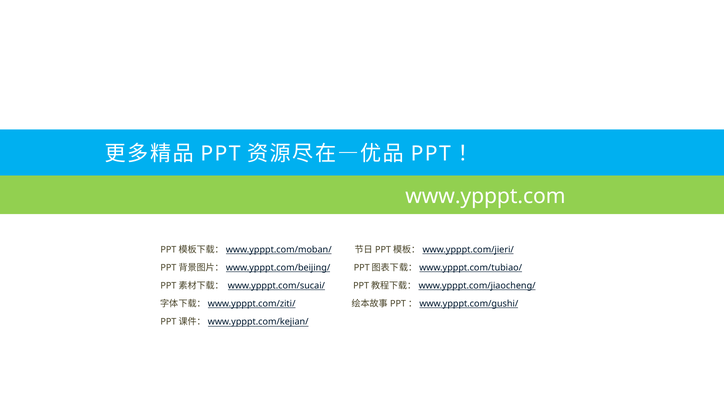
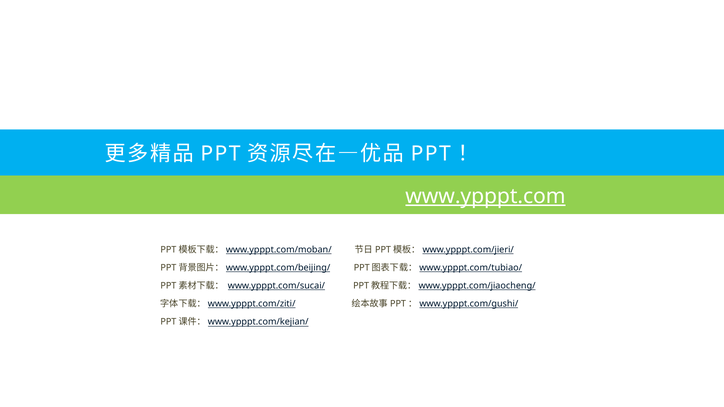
www.ypppt.com underline: none -> present
